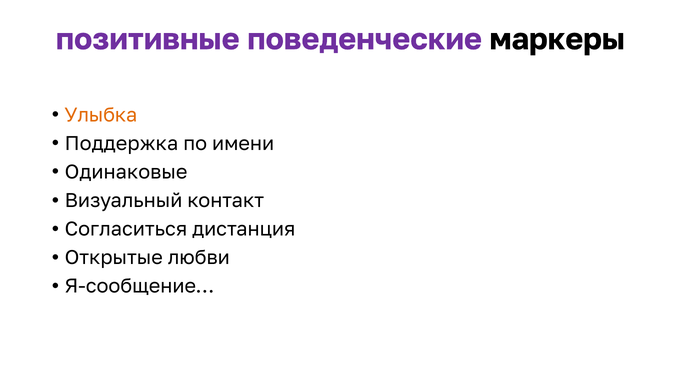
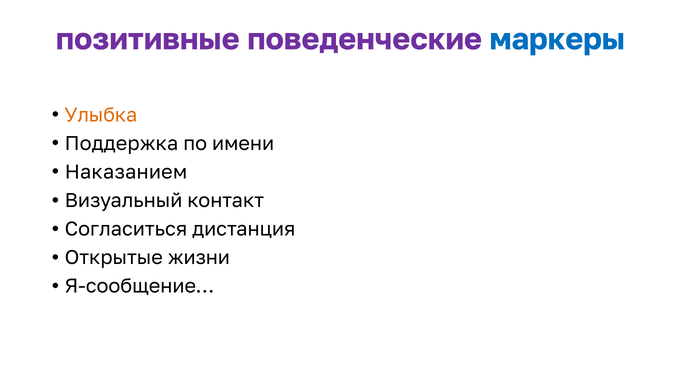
маркеры colour: black -> blue
Одинаковые: Одинаковые -> Наказанием
любви: любви -> жизни
